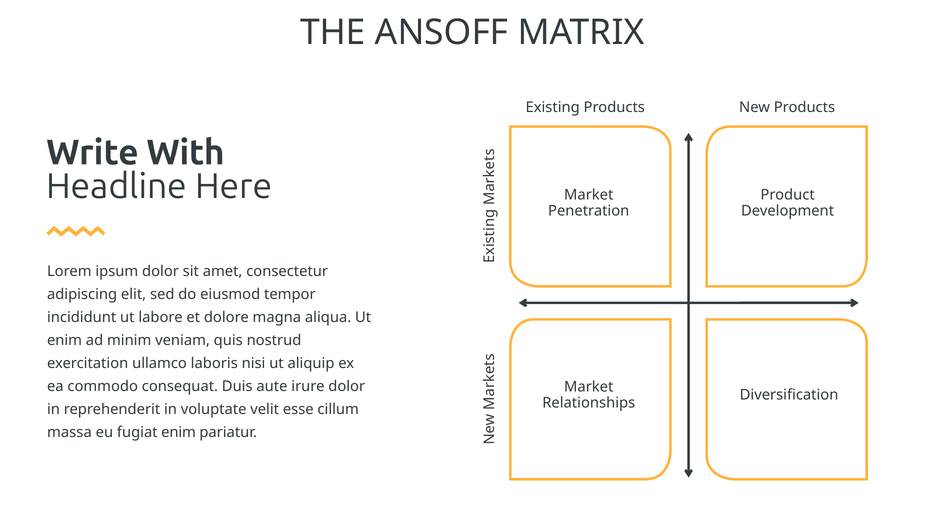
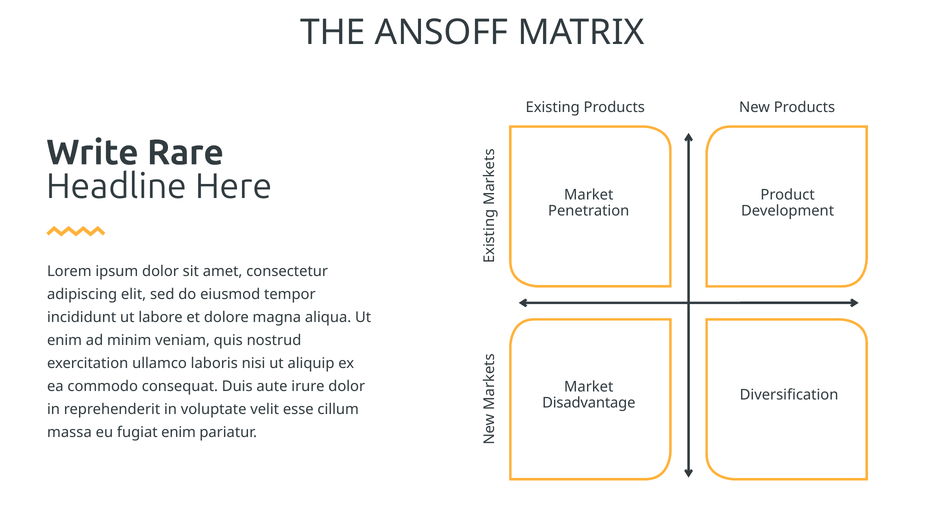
With: With -> Rare
Relationships: Relationships -> Disadvantage
